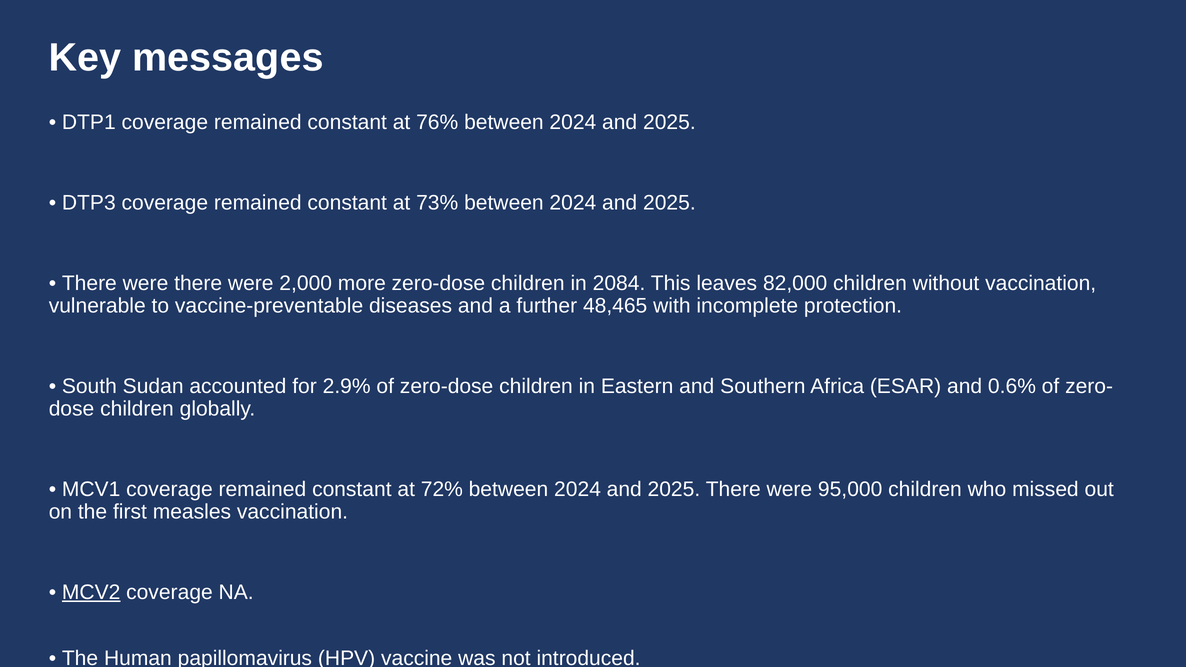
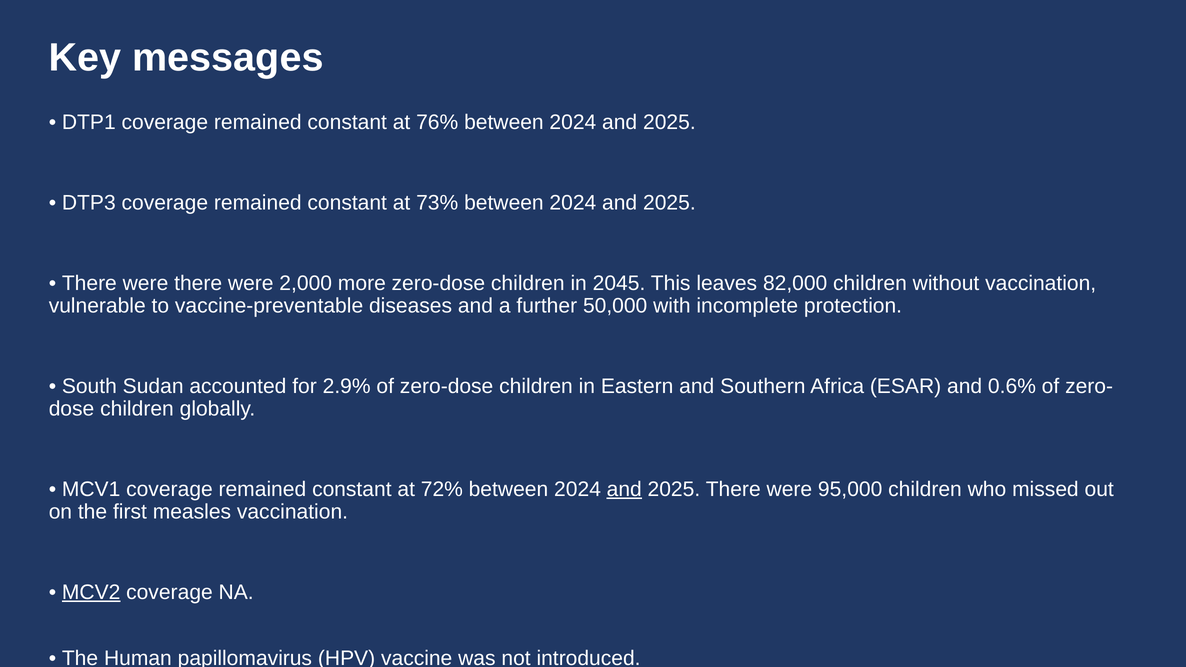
2084: 2084 -> 2045
48,465: 48,465 -> 50,000
and at (624, 489) underline: none -> present
